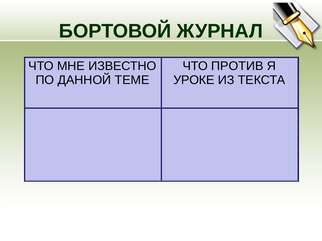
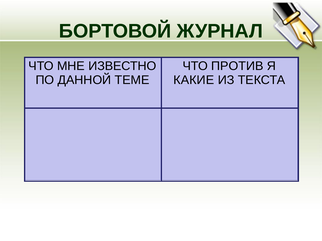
УРОКЕ: УРОКЕ -> КАКИЕ
